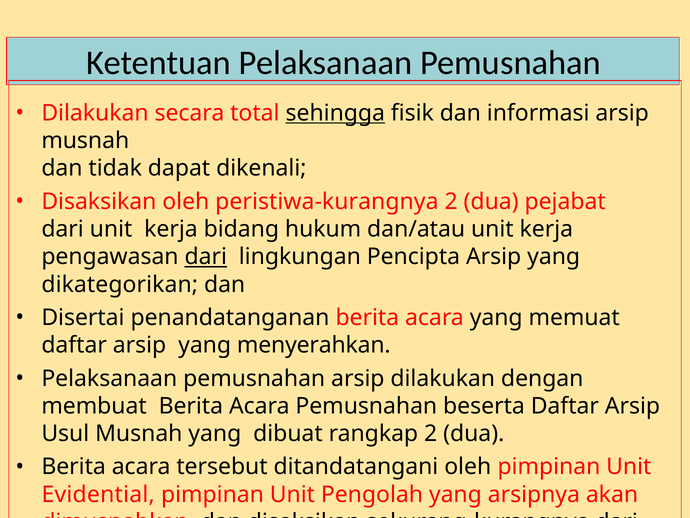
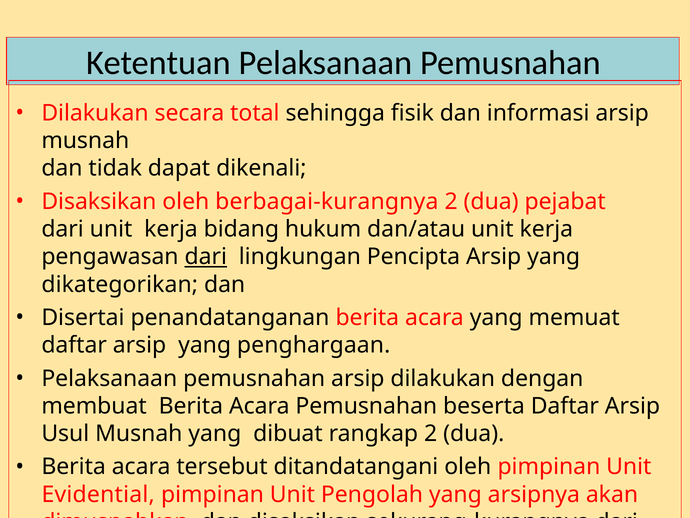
sehingga underline: present -> none
peristiwa-kurangnya: peristiwa-kurangnya -> berbagai-kurangnya
menyerahkan: menyerahkan -> penghargaan
